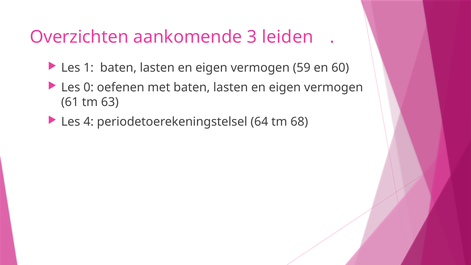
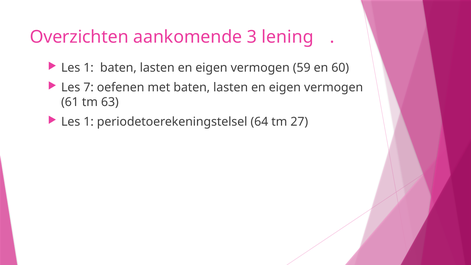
leiden: leiden -> lening
0: 0 -> 7
4 at (89, 122): 4 -> 1
68: 68 -> 27
